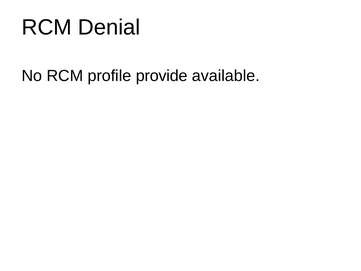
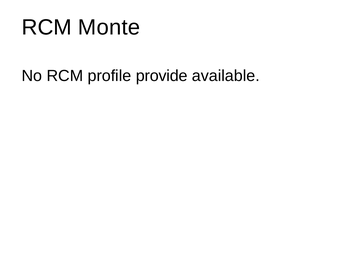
Denial: Denial -> Monte
